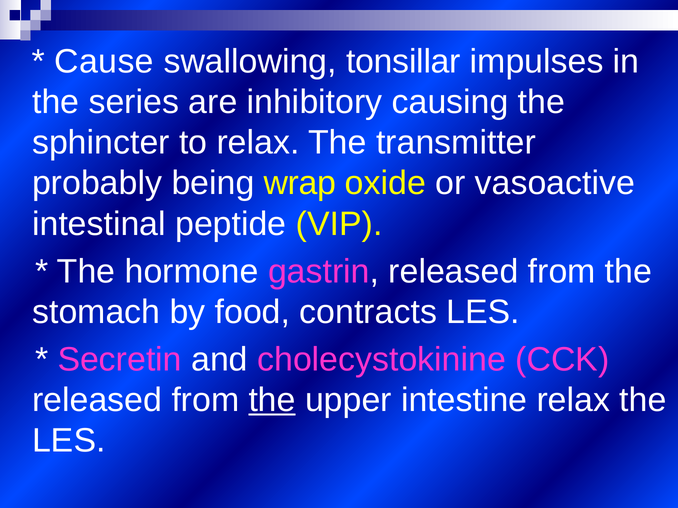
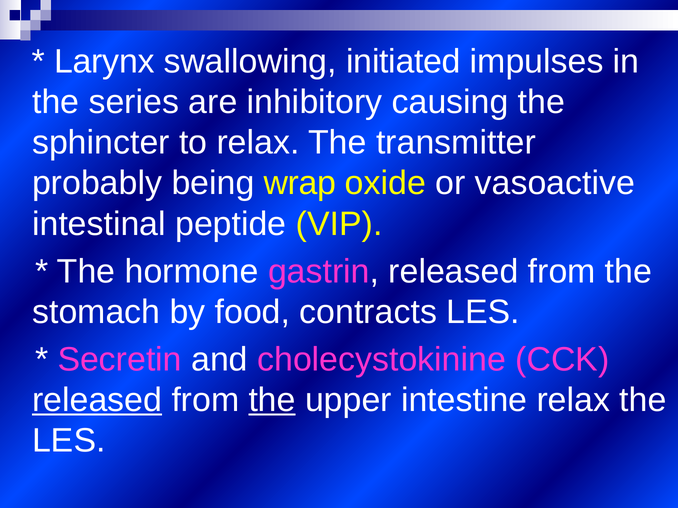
Cause: Cause -> Larynx
tonsillar: tonsillar -> initiated
released at (97, 400) underline: none -> present
